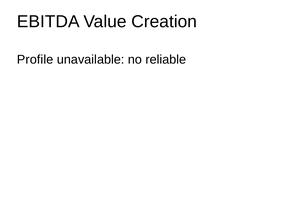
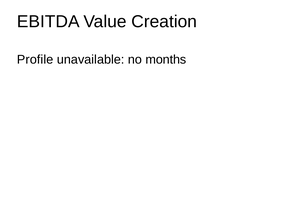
reliable: reliable -> months
